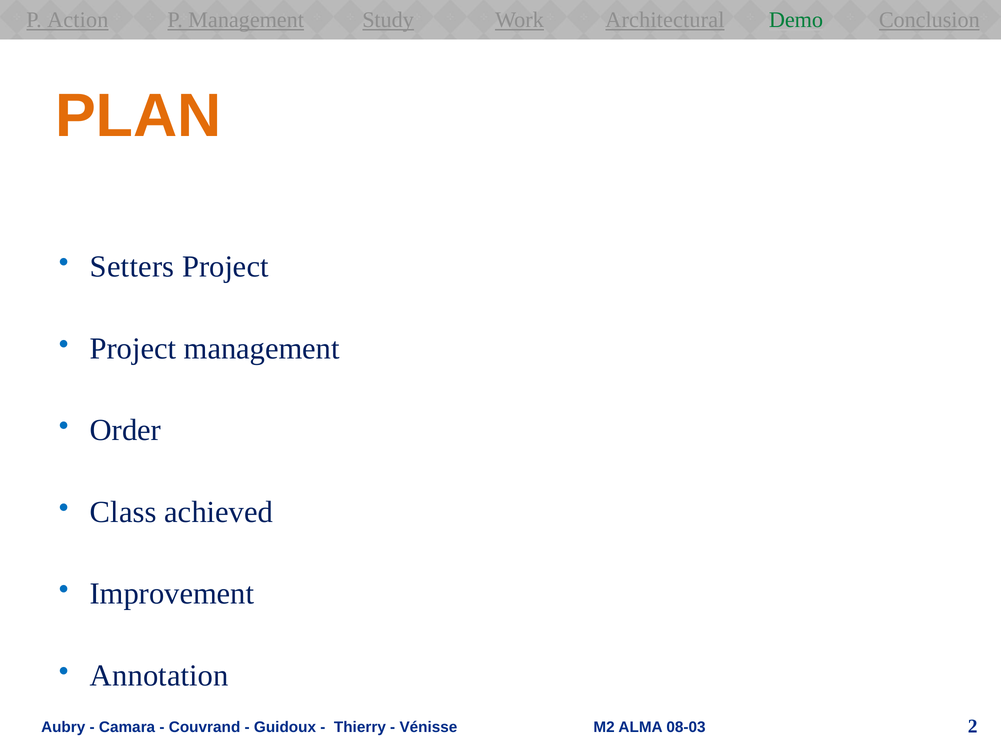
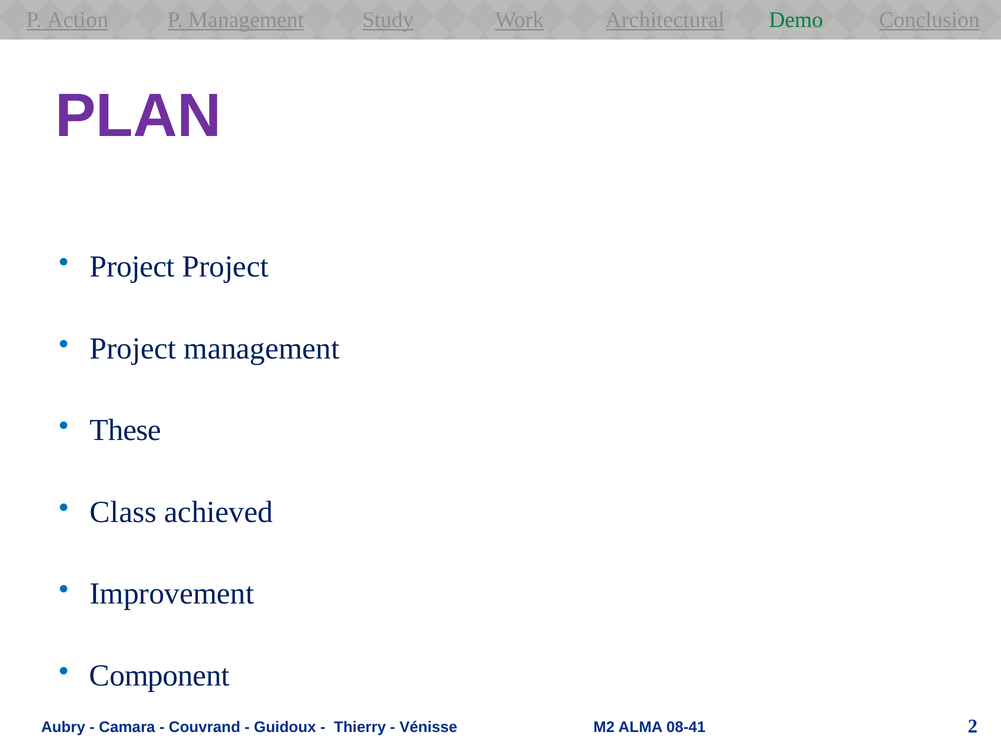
PLAN colour: orange -> purple
Setters at (132, 267): Setters -> Project
Order: Order -> These
Annotation: Annotation -> Component
08-03: 08-03 -> 08-41
